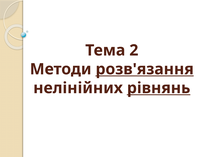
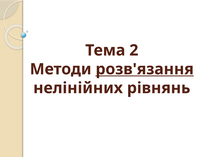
рівнянь underline: present -> none
